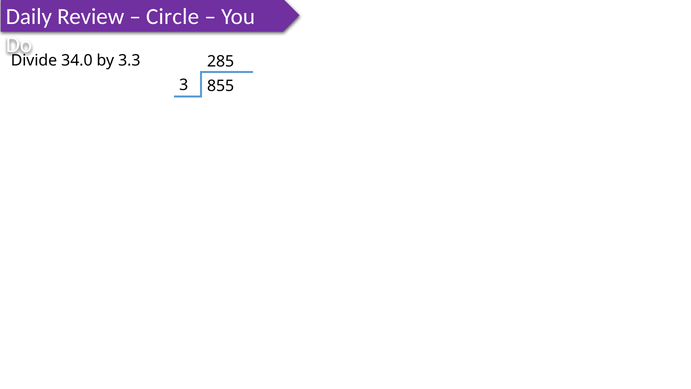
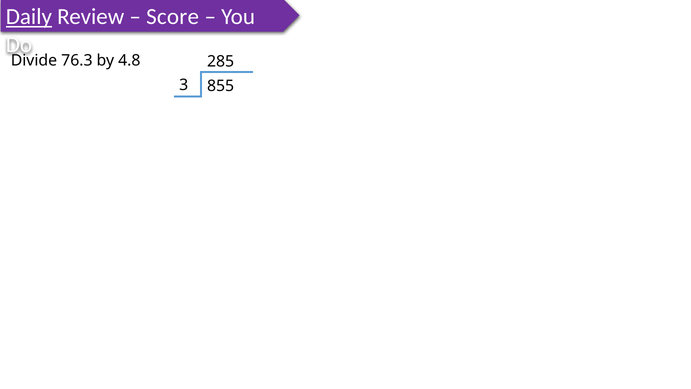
Daily underline: none -> present
Circle: Circle -> Score
34.0: 34.0 -> 76.3
3.3: 3.3 -> 4.8
